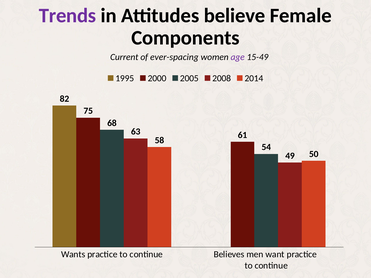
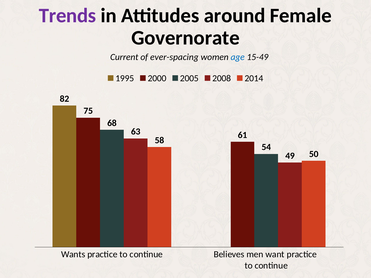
believe: believe -> around
Components: Components -> Governorate
age colour: purple -> blue
